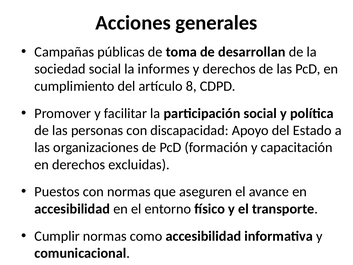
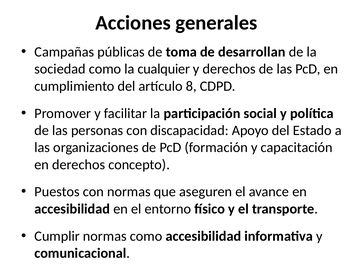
sociedad social: social -> como
informes: informes -> cualquier
excluidas: excluidas -> concepto
